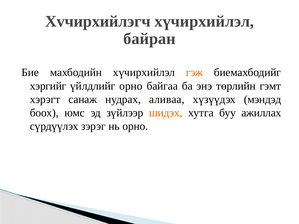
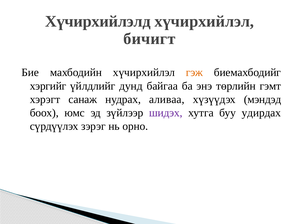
Хvчирхийлэгч: Хvчирхийлэгч -> Хүчирхийлэлд
байран: байран -> бичигт
үйлдлийг орно: орно -> дунд
шидэх colour: orange -> purple
ажиллах: ажиллах -> удирдах
